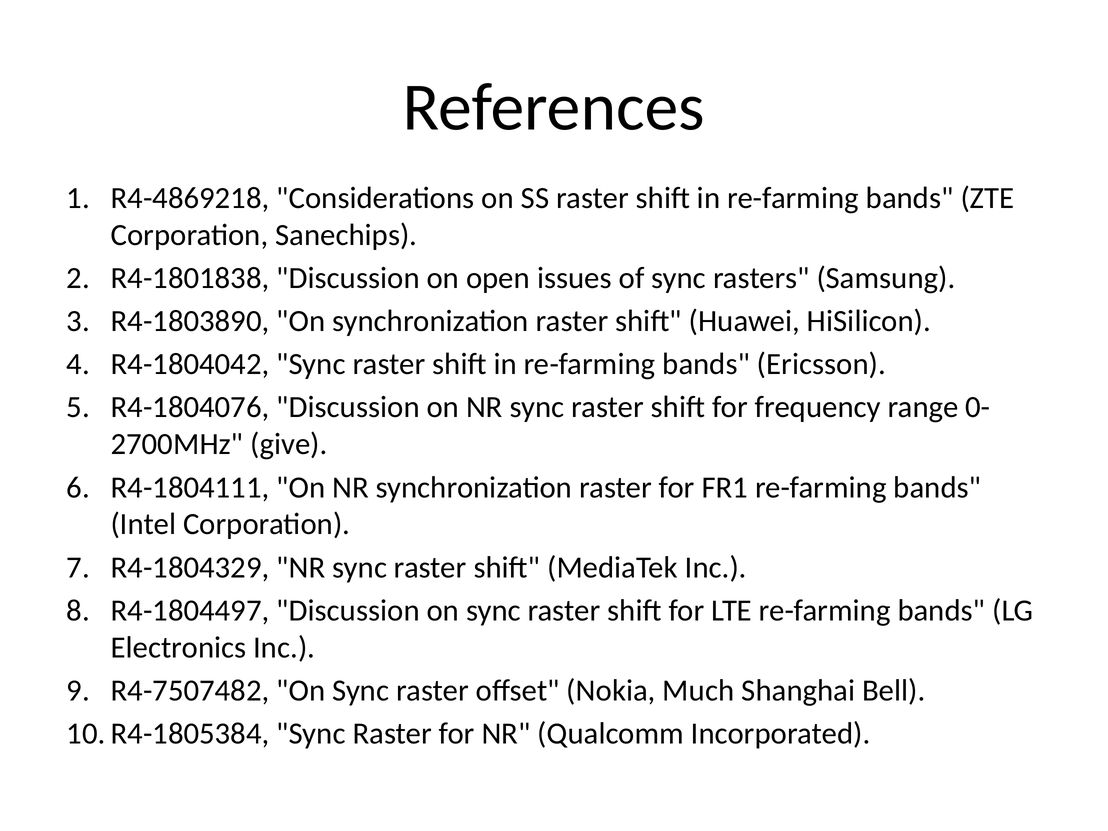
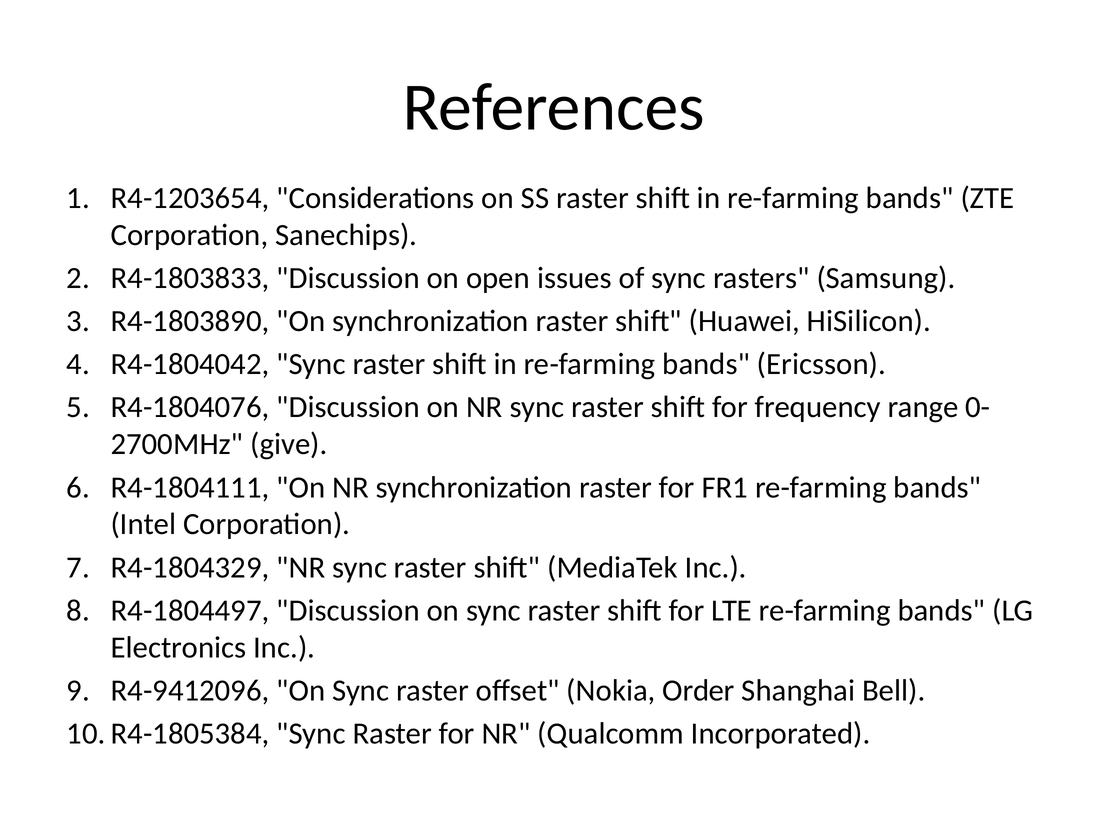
R4-4869218: R4-4869218 -> R4-1203654
R4-1801838: R4-1801838 -> R4-1803833
R4-7507482: R4-7507482 -> R4-9412096
Much: Much -> Order
